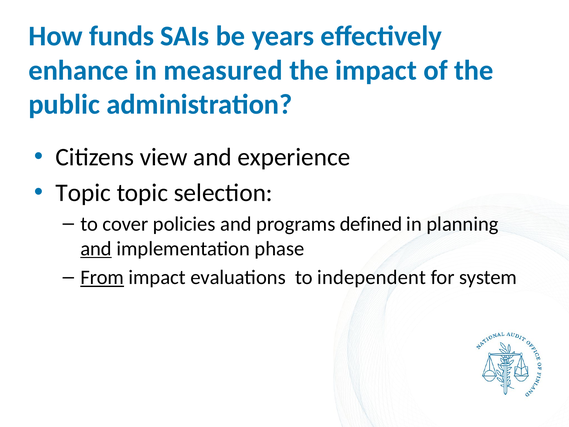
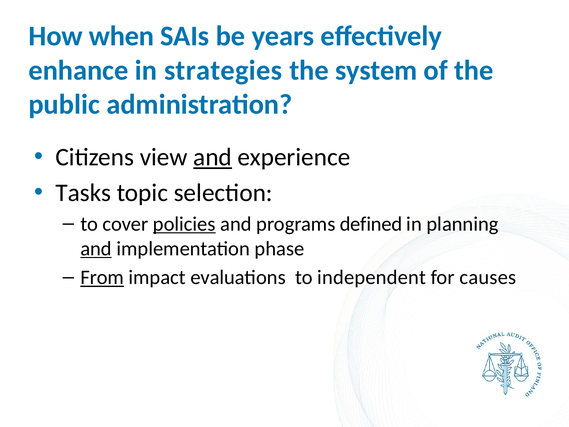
funds: funds -> when
measured: measured -> strategies
the impact: impact -> system
and at (213, 157) underline: none -> present
Topic at (83, 193): Topic -> Tasks
policies underline: none -> present
system: system -> causes
